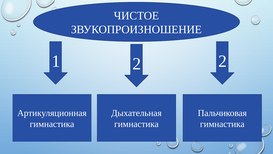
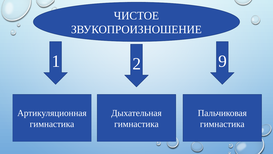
2 2: 2 -> 9
